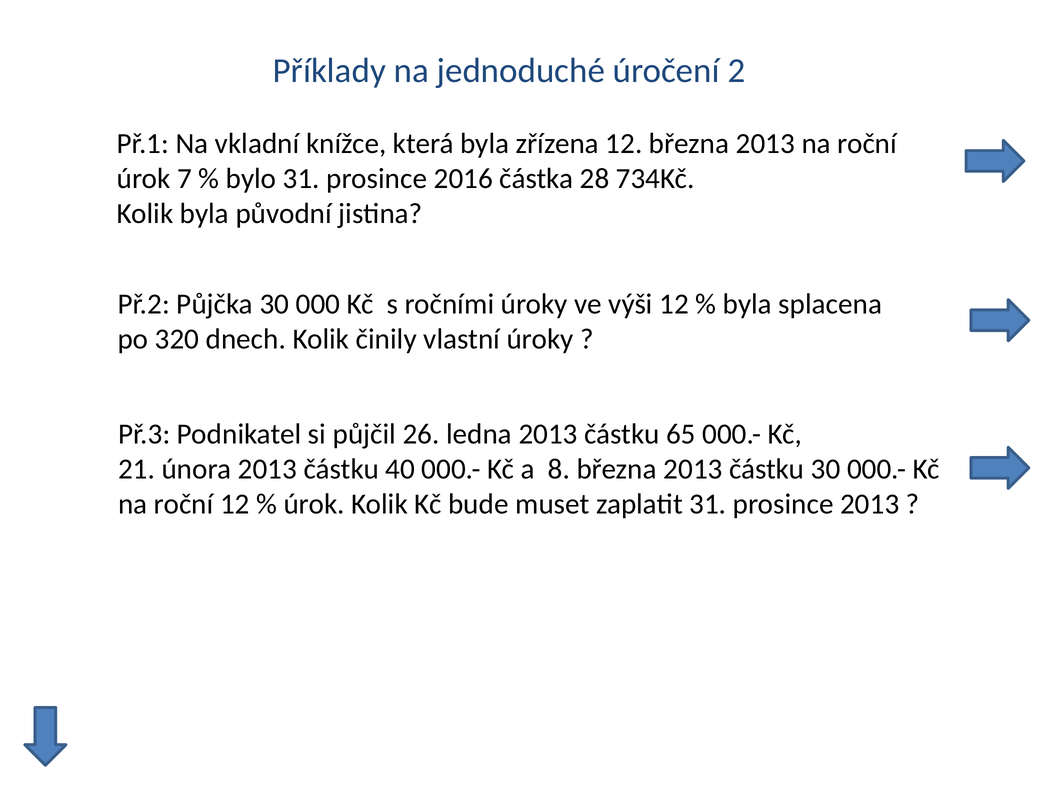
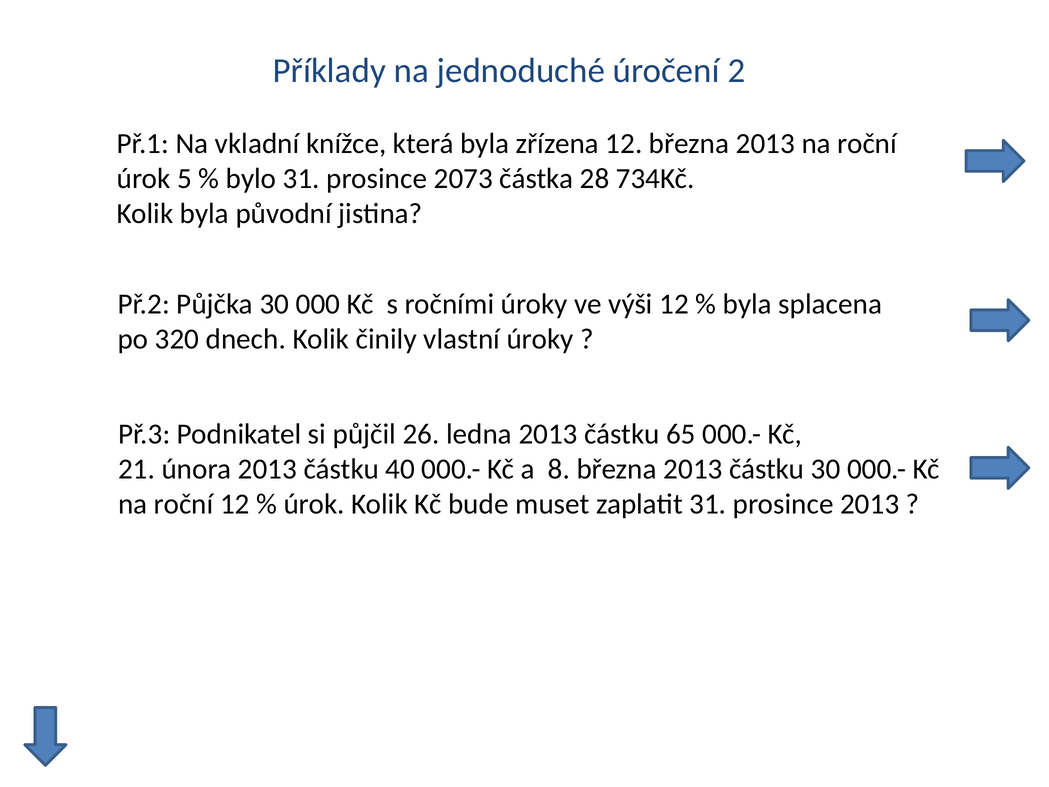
7: 7 -> 5
2016: 2016 -> 2073
